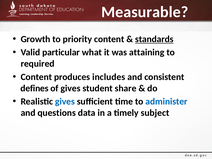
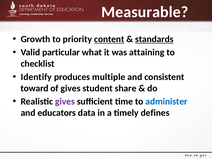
content at (109, 39) underline: none -> present
required: required -> checklist
Content at (36, 77): Content -> Identify
includes: includes -> multiple
defines: defines -> toward
gives at (65, 101) colour: blue -> purple
questions: questions -> educators
subject: subject -> defines
